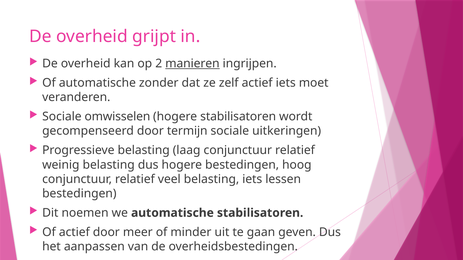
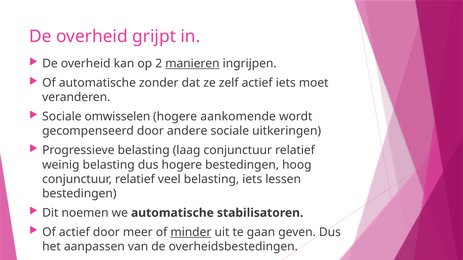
hogere stabilisatoren: stabilisatoren -> aankomende
termijn: termijn -> andere
minder underline: none -> present
